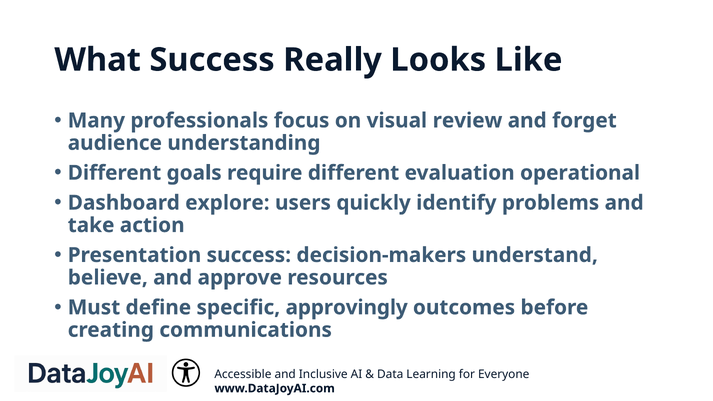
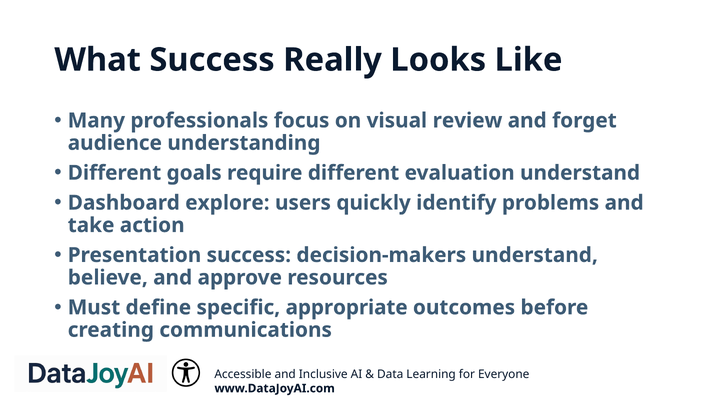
evaluation operational: operational -> understand
approvingly: approvingly -> appropriate
